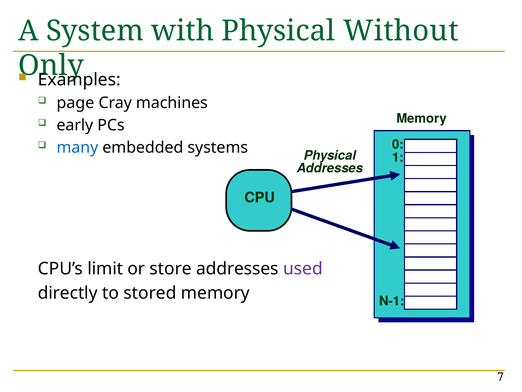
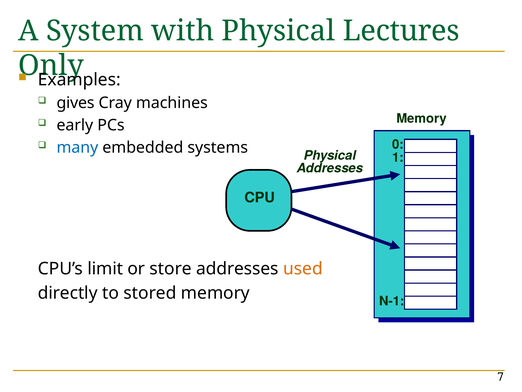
Without: Without -> Lectures
page: page -> gives
used colour: purple -> orange
